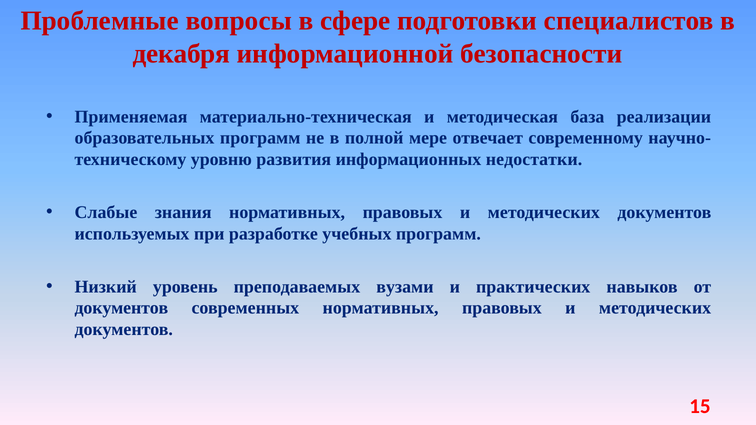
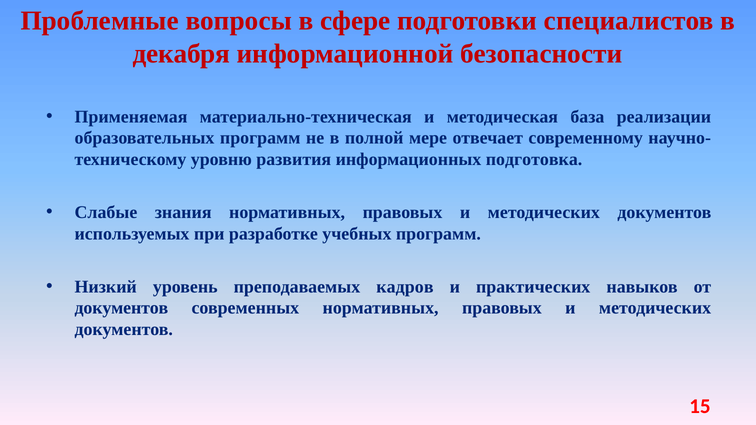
недостатки: недостатки -> подготовка
вузами: вузами -> кадров
